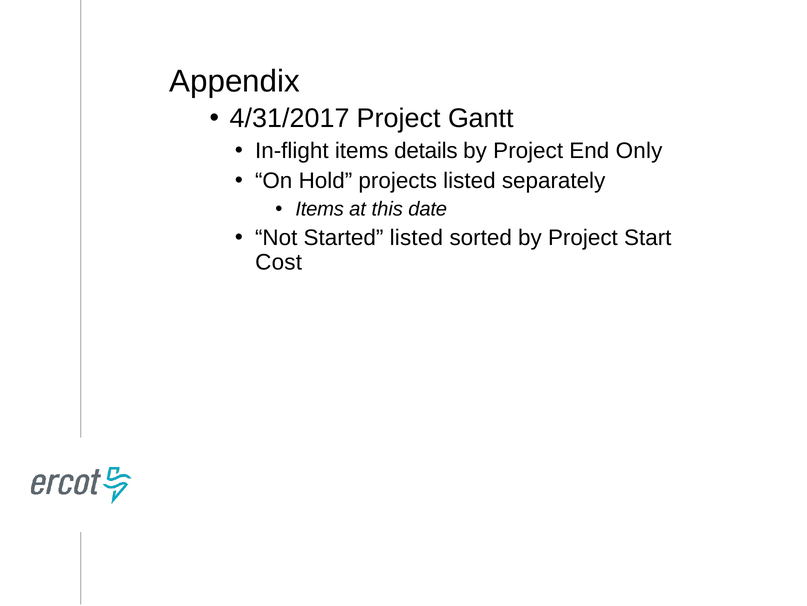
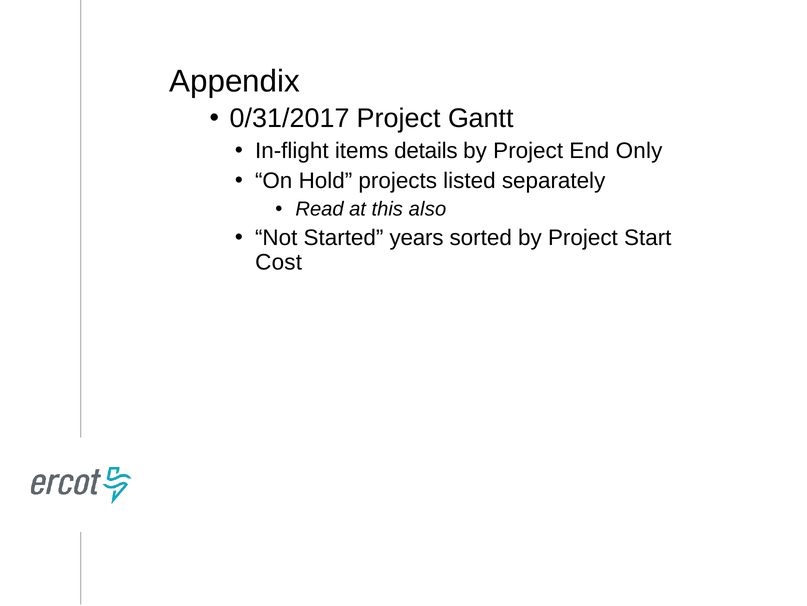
4/31/2017: 4/31/2017 -> 0/31/2017
Items at (320, 209): Items -> Read
date: date -> also
Started listed: listed -> years
